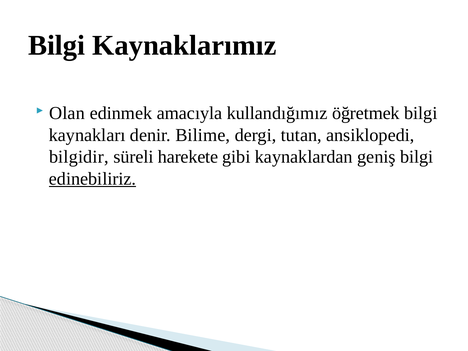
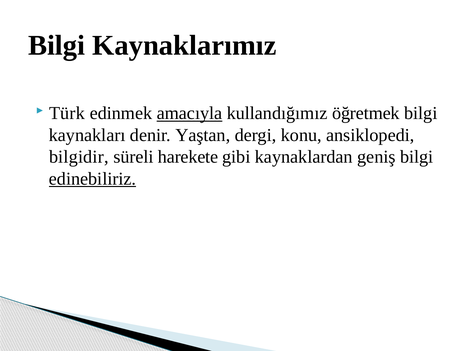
Olan: Olan -> Türk
amacıyla underline: none -> present
Bilime: Bilime -> Yaştan
tutan: tutan -> konu
